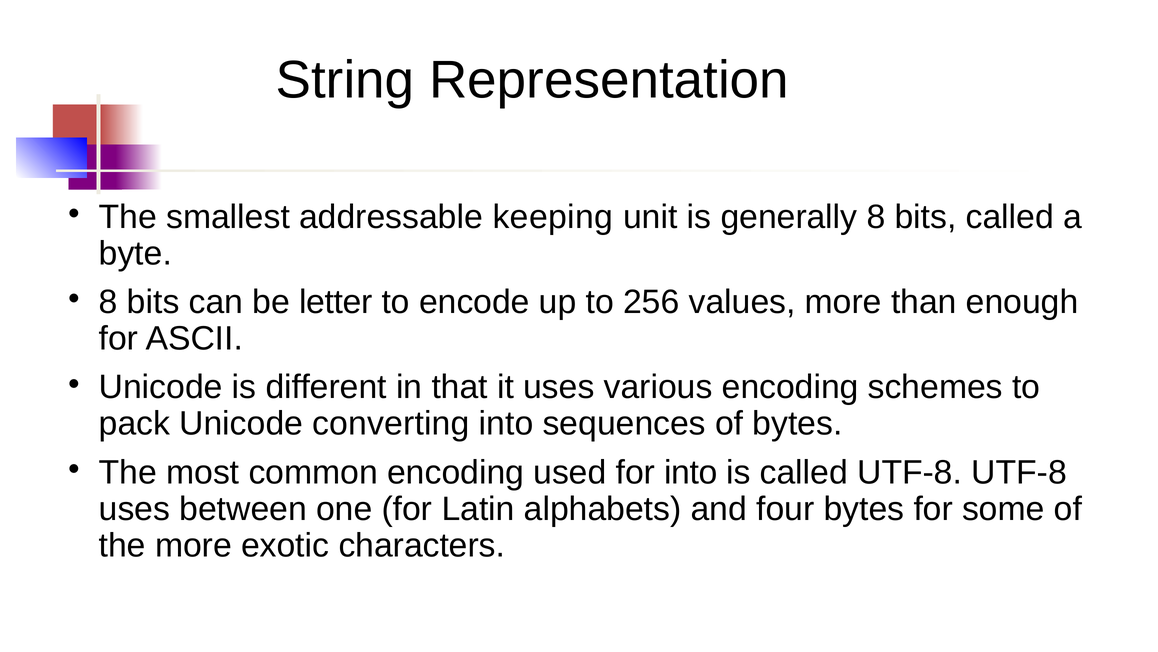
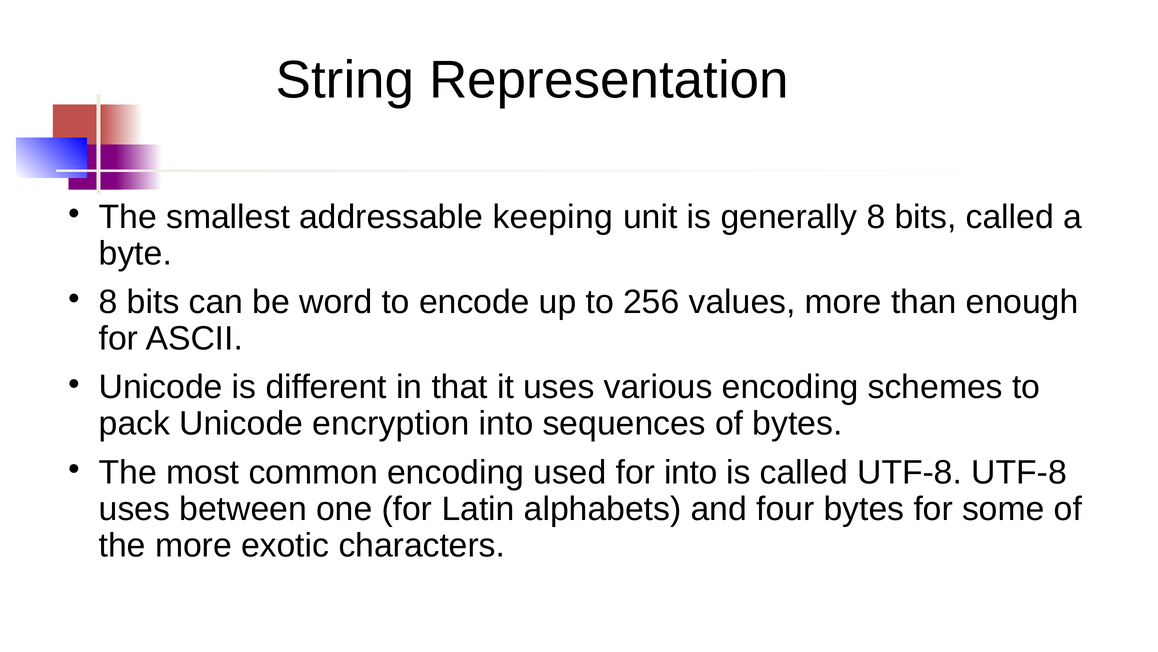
letter: letter -> word
converting: converting -> encryption
